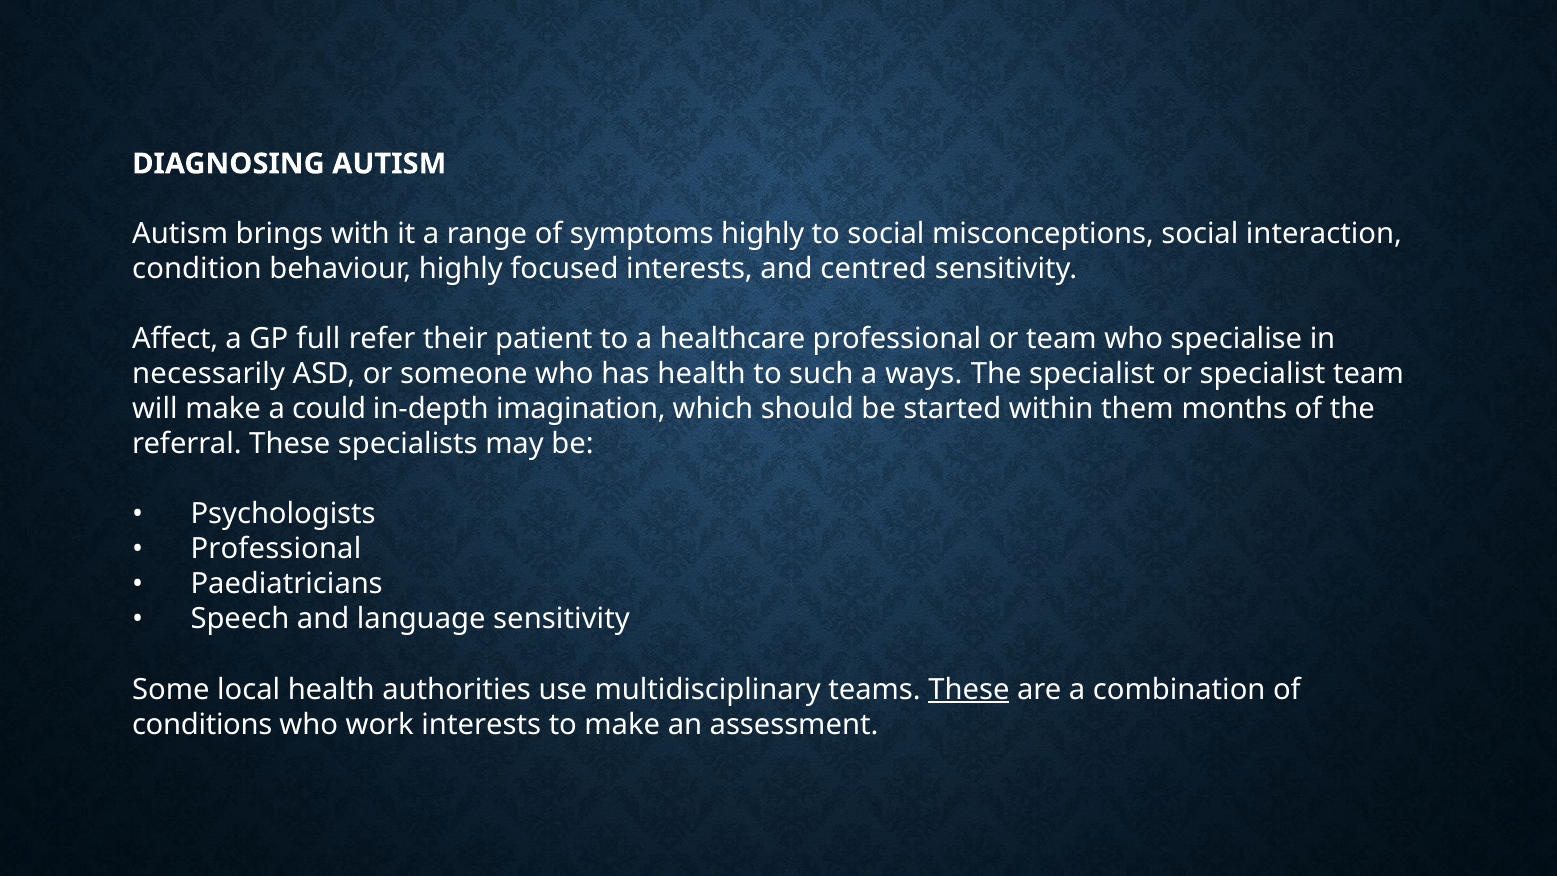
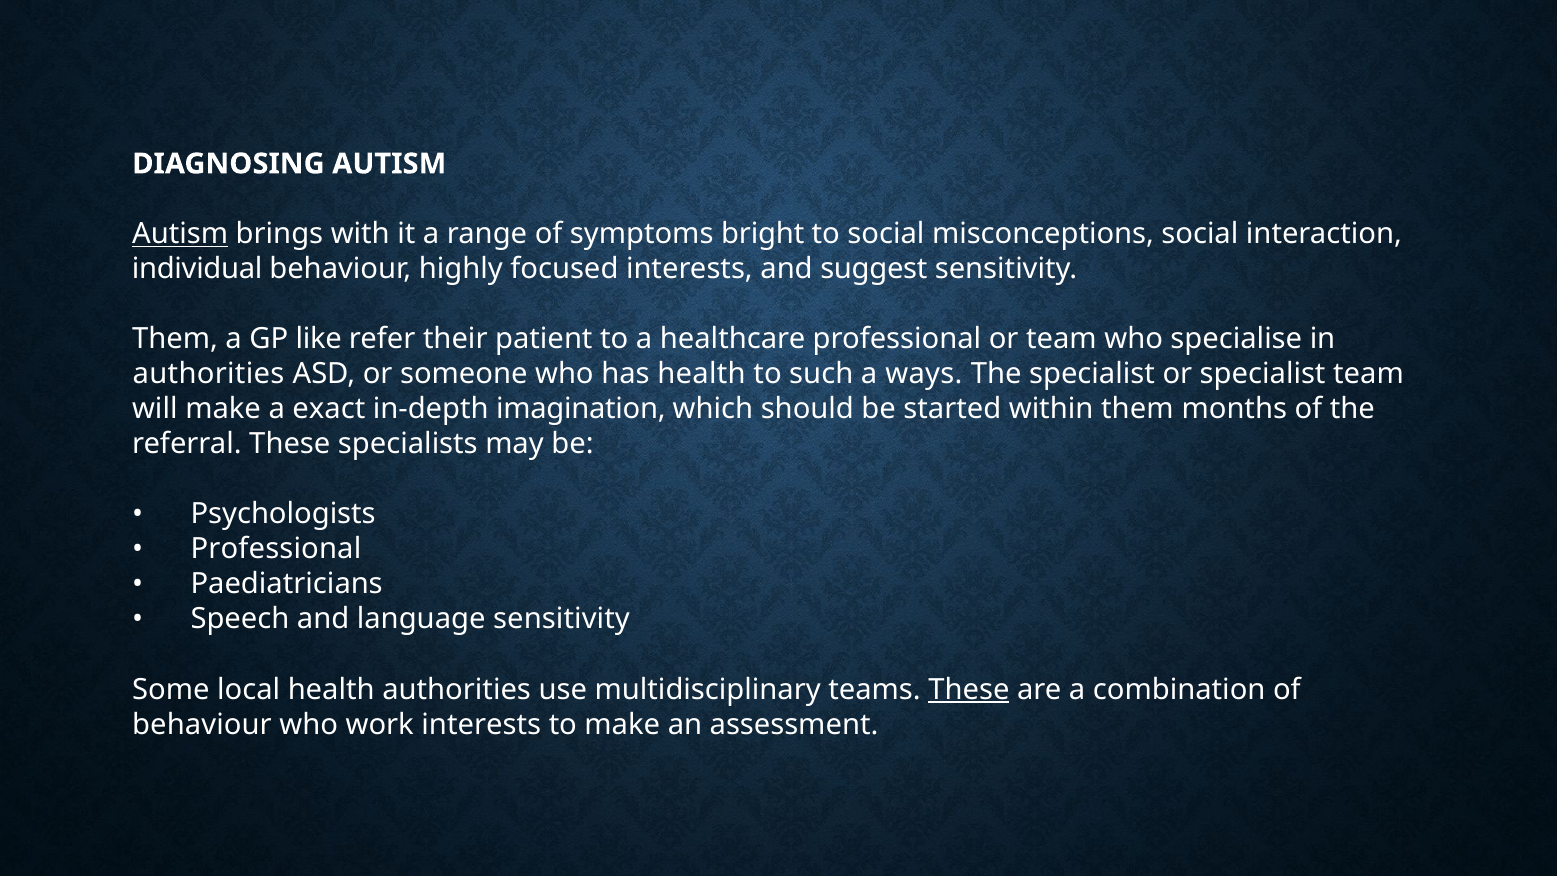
Autism at (180, 234) underline: none -> present
symptoms highly: highly -> bright
condition: condition -> individual
centred: centred -> suggest
Affect at (175, 339): Affect -> Them
full: full -> like
necessarily at (209, 374): necessarily -> authorities
could: could -> exact
conditions at (202, 724): conditions -> behaviour
